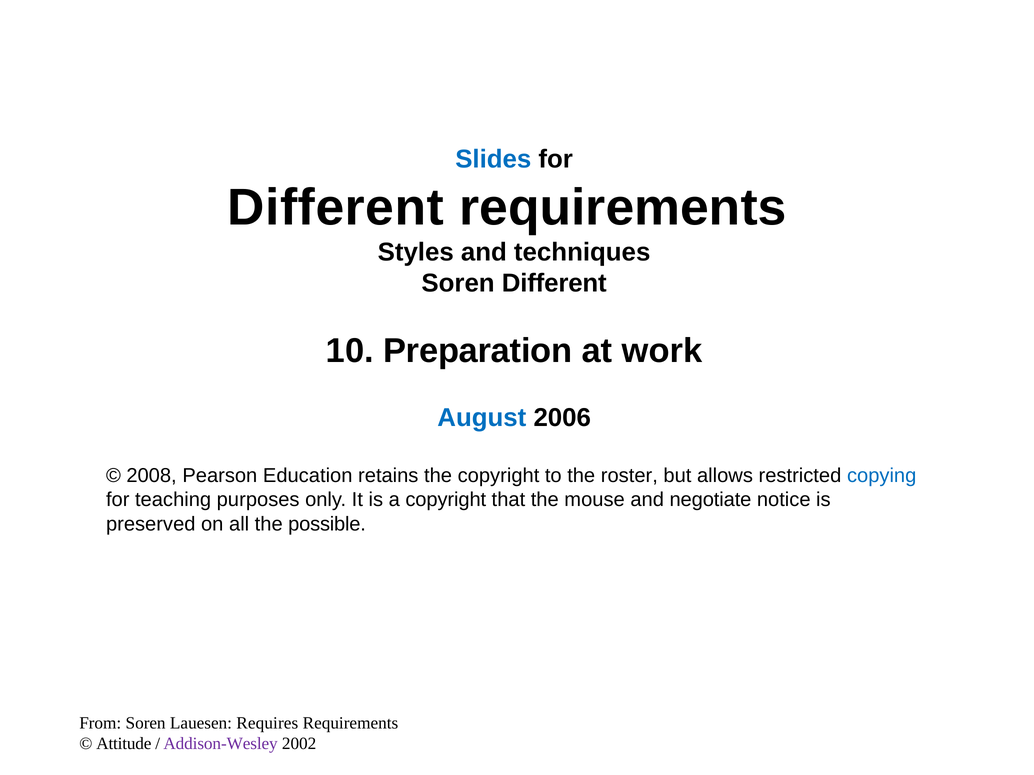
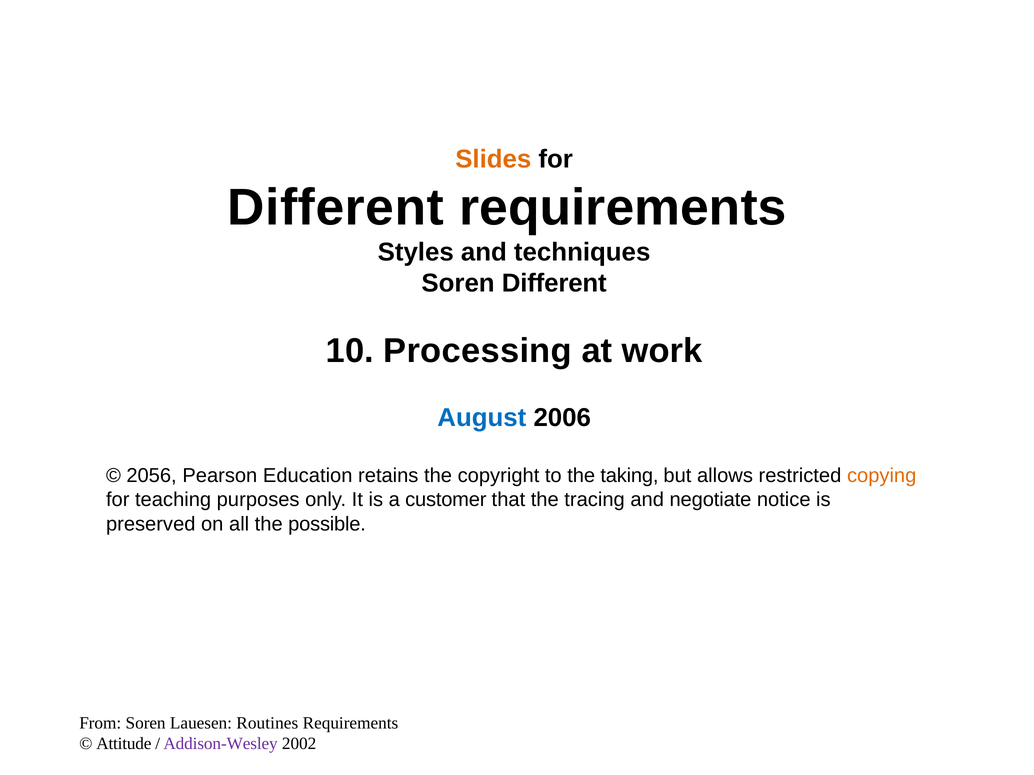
Slides colour: blue -> orange
Preparation: Preparation -> Processing
2008: 2008 -> 2056
roster: roster -> taking
copying colour: blue -> orange
a copyright: copyright -> customer
mouse: mouse -> tracing
Requires: Requires -> Routines
